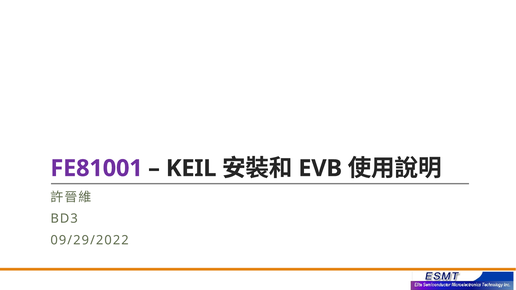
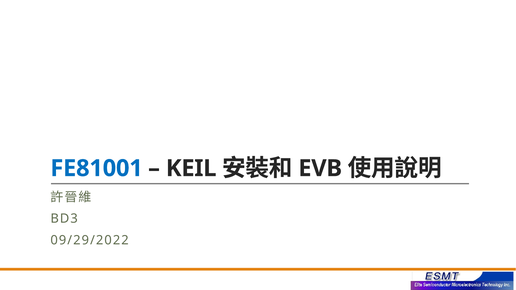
FE81001 colour: purple -> blue
